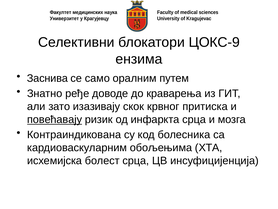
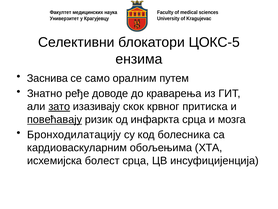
ЦОКС-9: ЦОКС-9 -> ЦОКС-5
зато underline: none -> present
Контраиндикована: Контраиндикована -> Бронходилатацију
